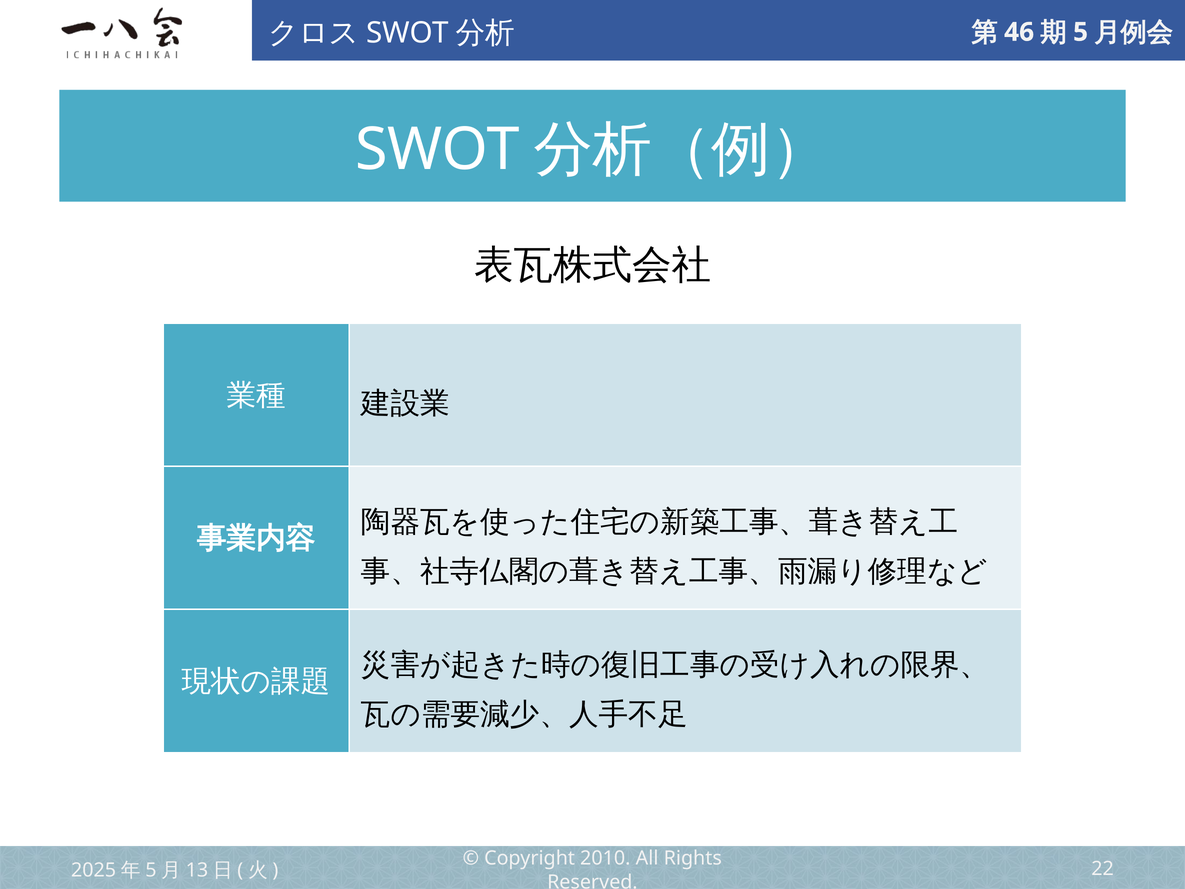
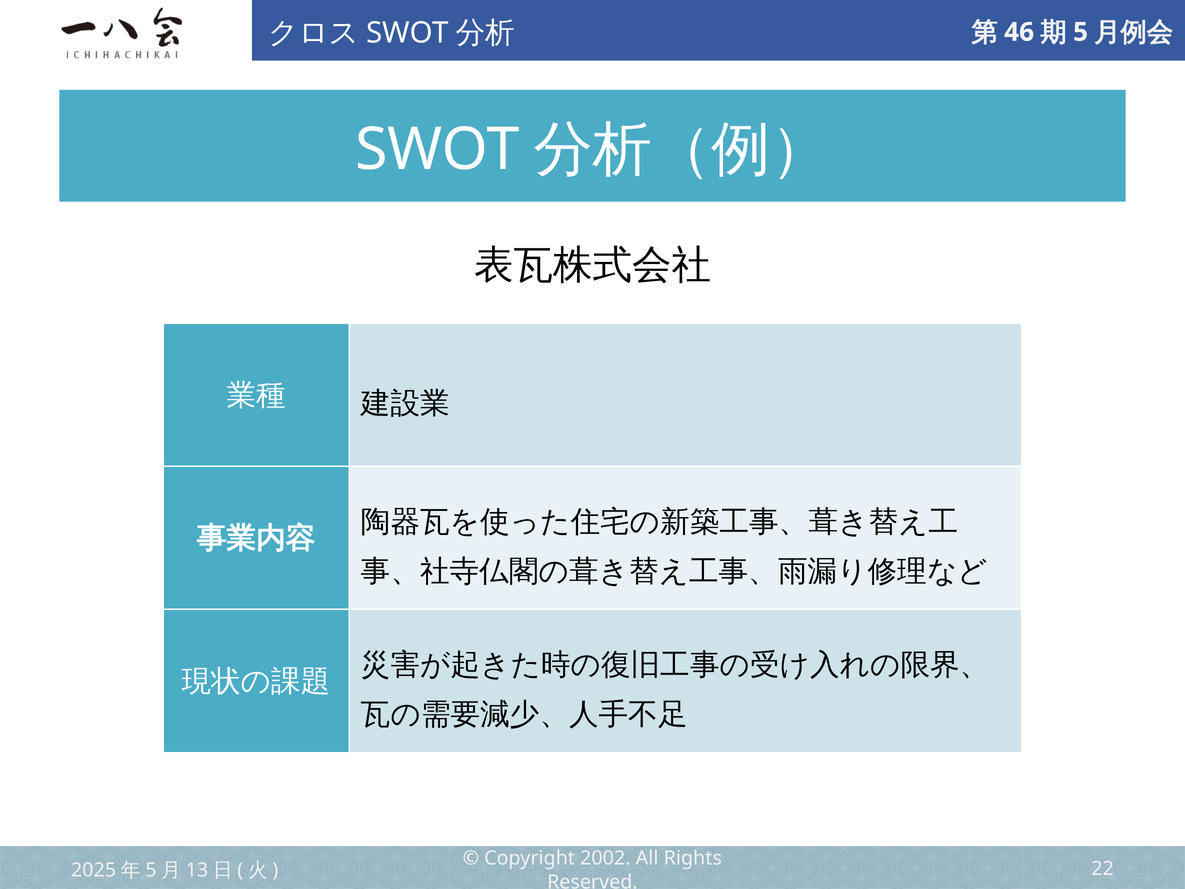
2010: 2010 -> 2002
